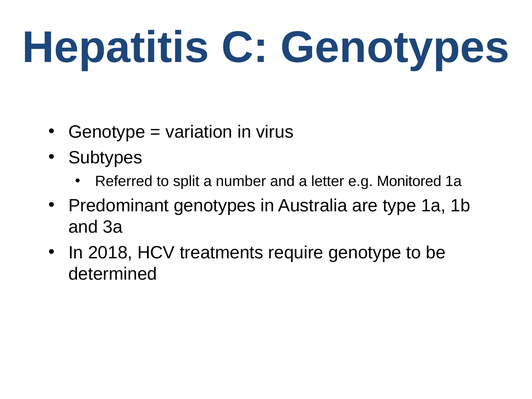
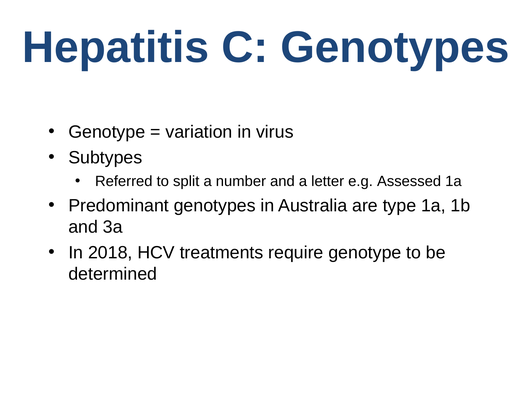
Monitored: Monitored -> Assessed
